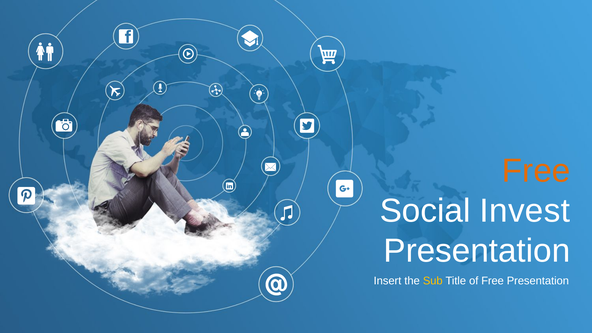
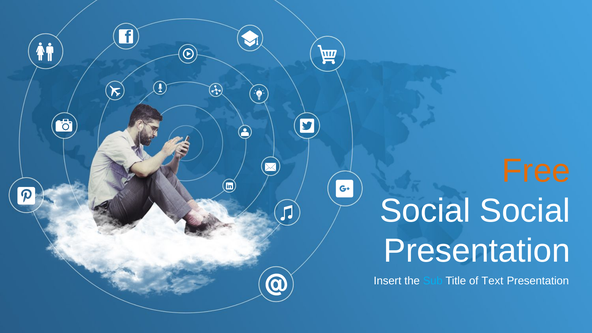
Social Invest: Invest -> Social
Sub colour: yellow -> light blue
of Free: Free -> Text
